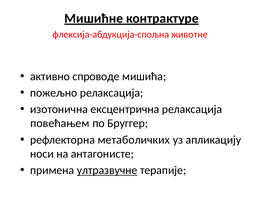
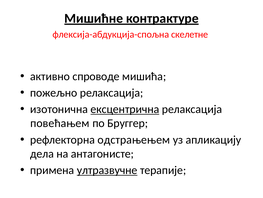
животне: животне -> скелетне
ексцентрична underline: none -> present
метаболичких: метаболичких -> одстрањењем
носи: носи -> дела
